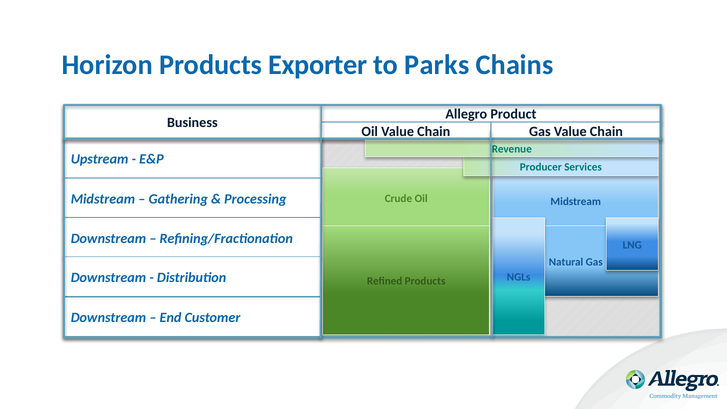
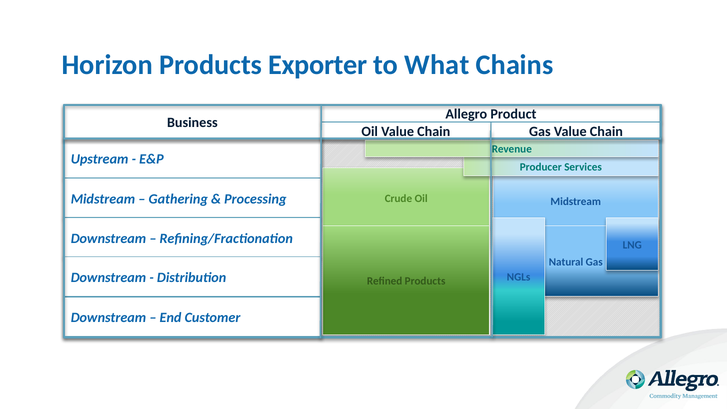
Parks: Parks -> What
